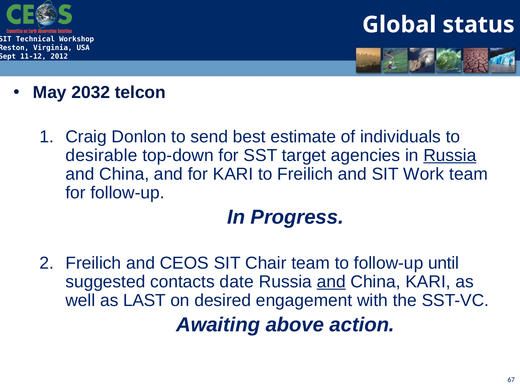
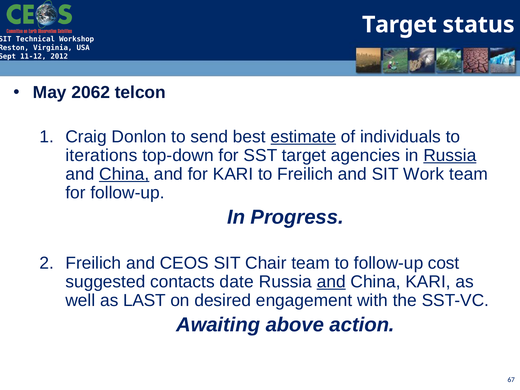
Global at (399, 25): Global -> Target
2032: 2032 -> 2062
estimate underline: none -> present
desirable: desirable -> iterations
China at (124, 174) underline: none -> present
until: until -> cost
